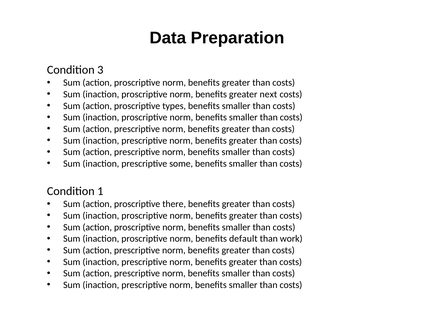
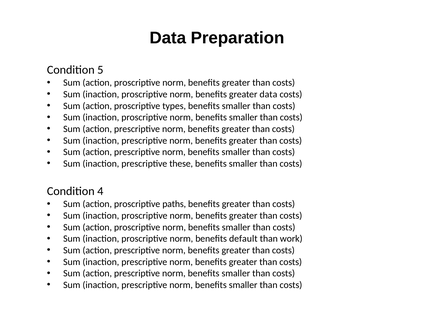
3: 3 -> 5
greater next: next -> data
some: some -> these
1: 1 -> 4
there: there -> paths
